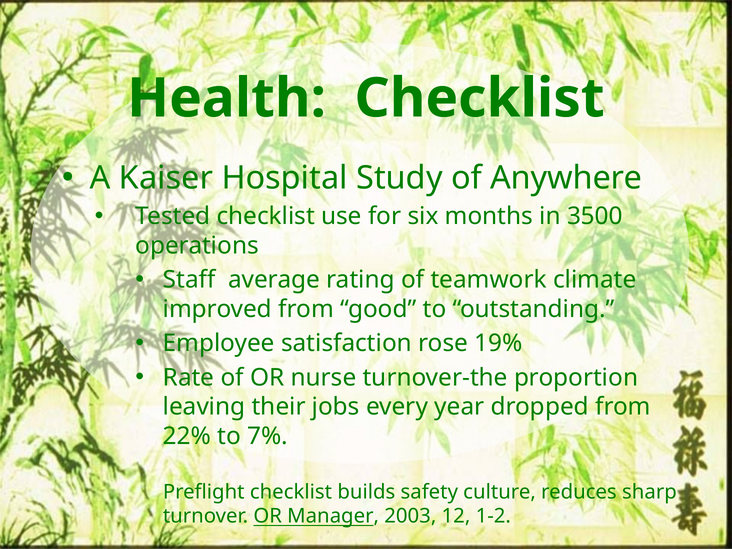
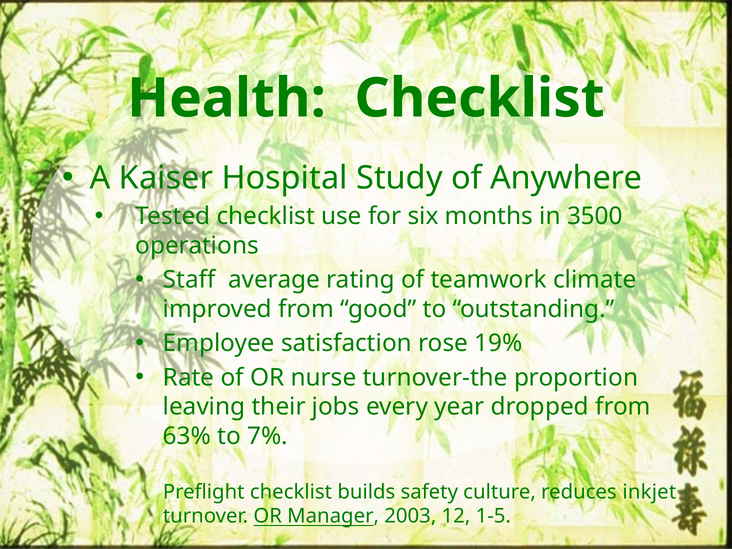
22%: 22% -> 63%
sharp: sharp -> inkjet
1-2: 1-2 -> 1-5
